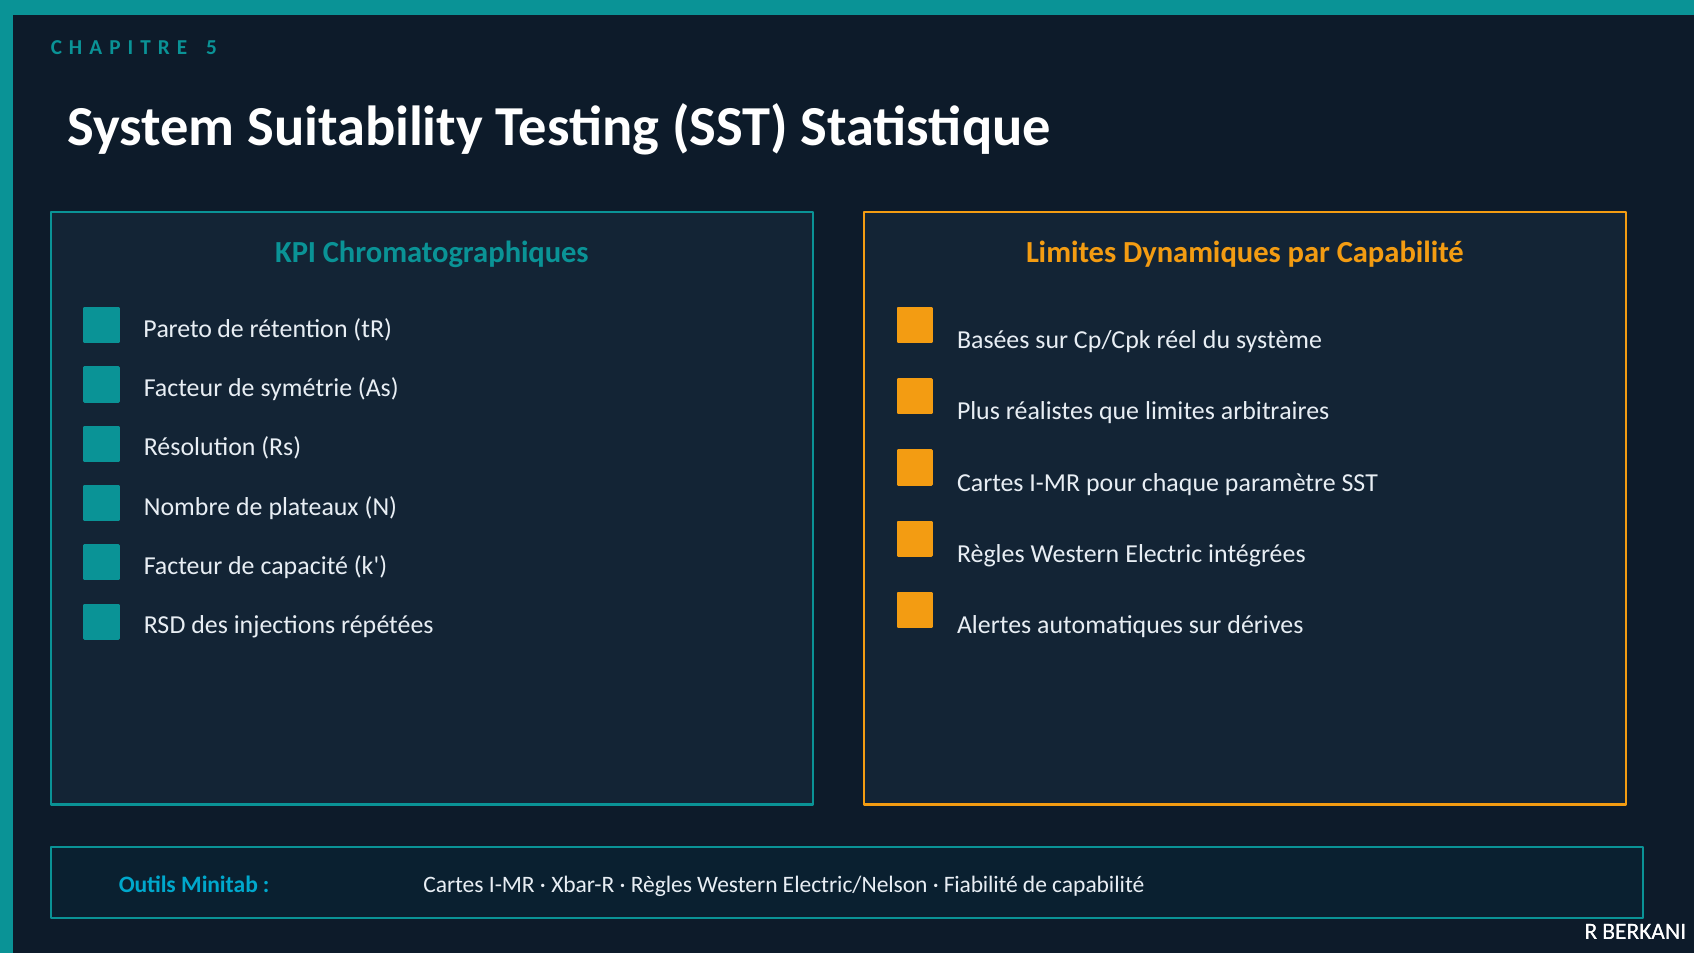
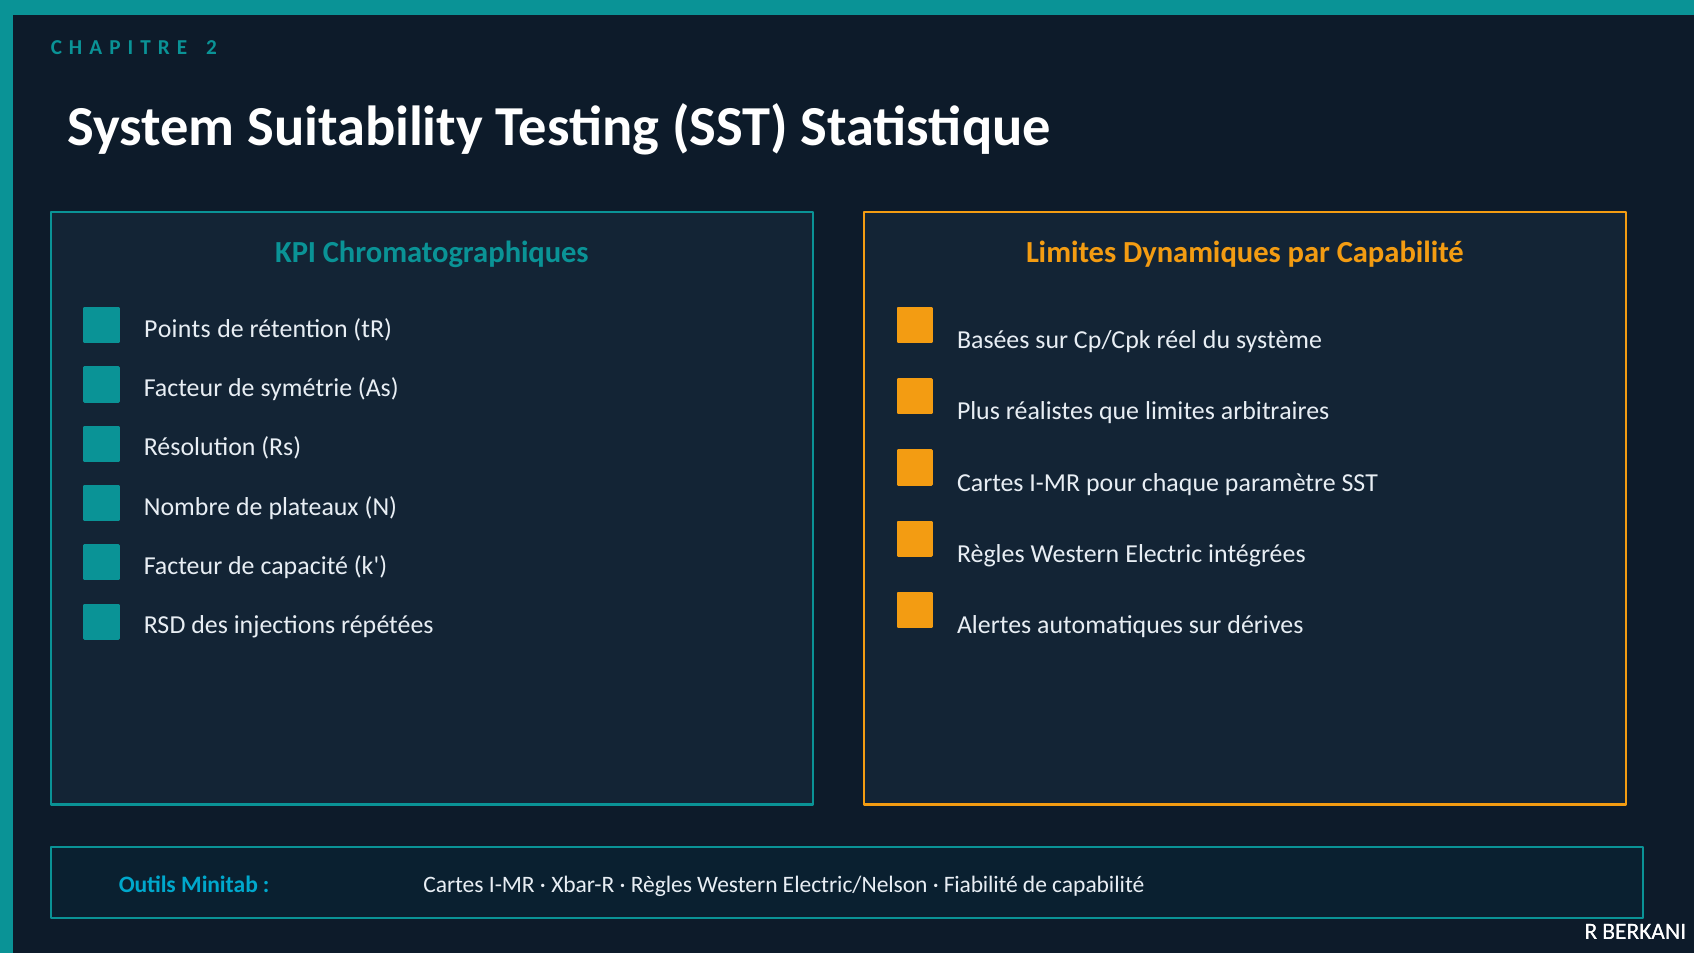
5: 5 -> 2
Pareto: Pareto -> Points
